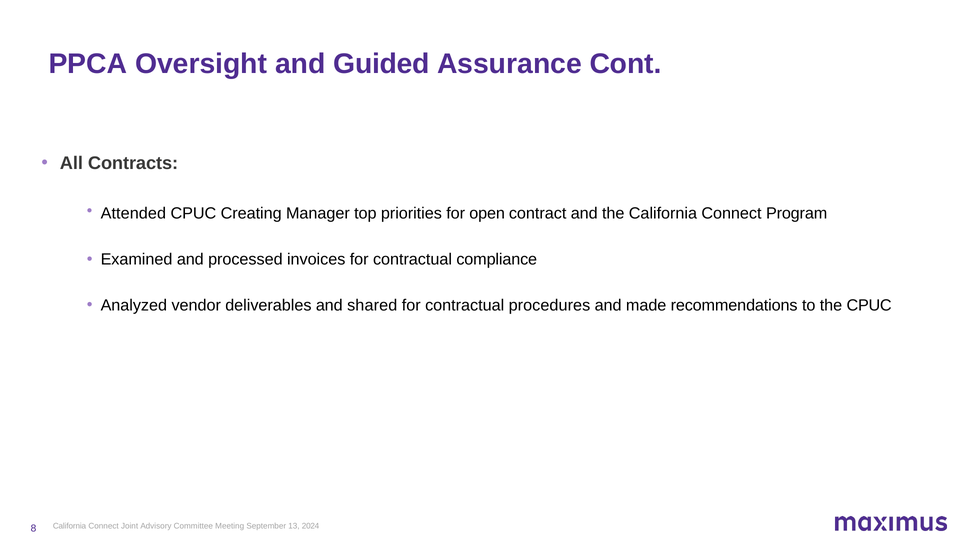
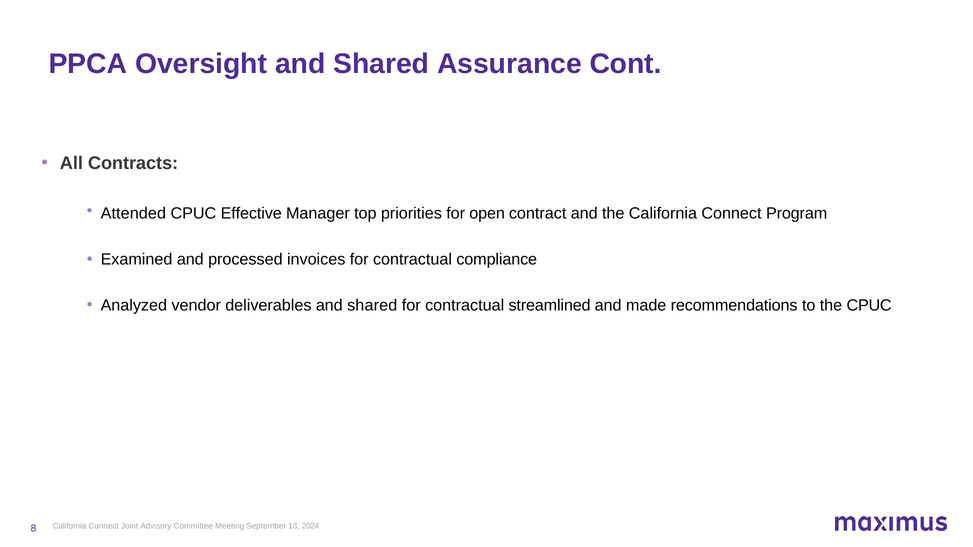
Oversight and Guided: Guided -> Shared
Creating: Creating -> Effective
procedures: procedures -> streamlined
